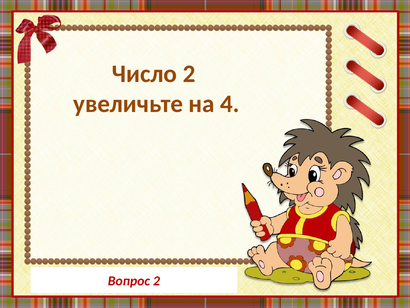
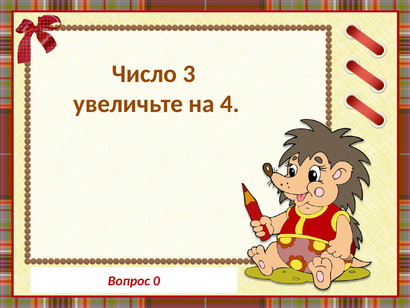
Число 2: 2 -> 3
Вопрос 2: 2 -> 0
